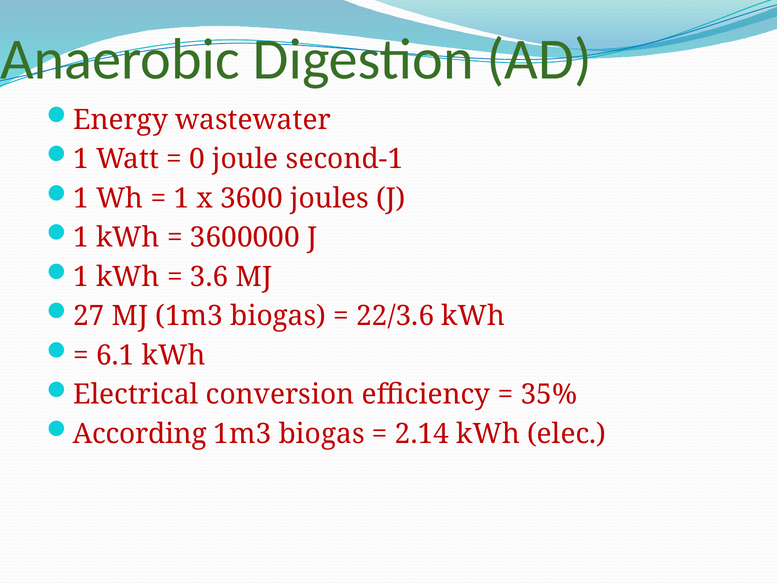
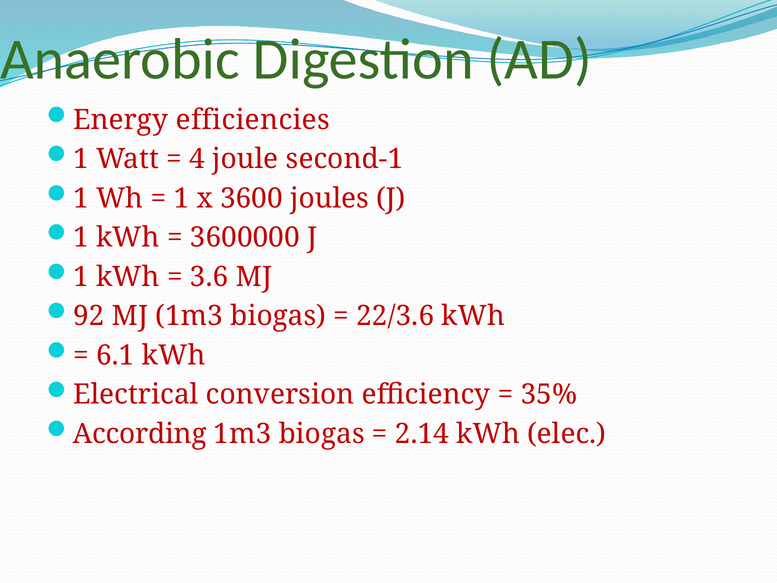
wastewater: wastewater -> efficiencies
0: 0 -> 4
27: 27 -> 92
